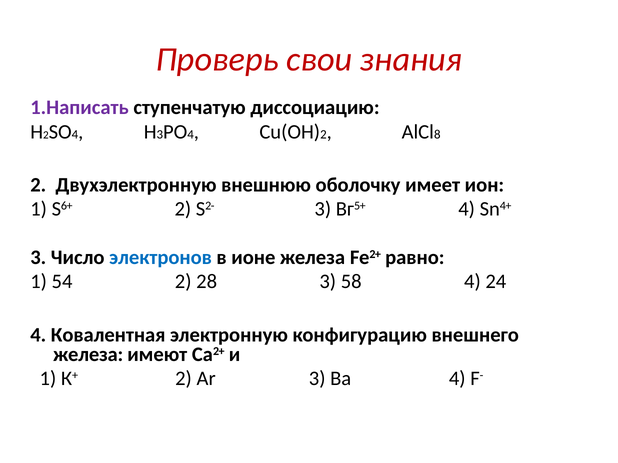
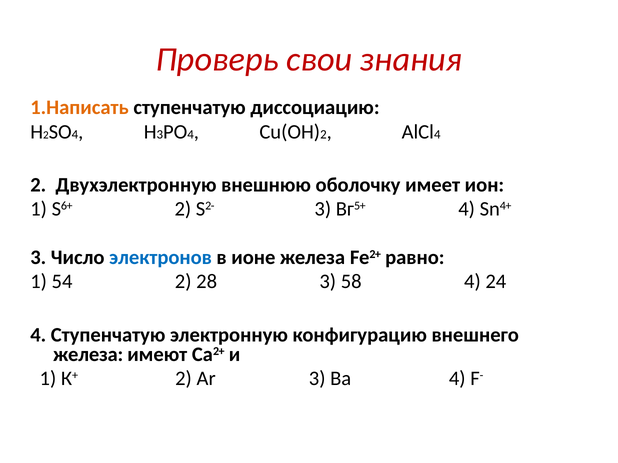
1.Написать colour: purple -> orange
8 at (437, 135): 8 -> 4
4 Ковалентная: Ковалентная -> Ступенчатую
